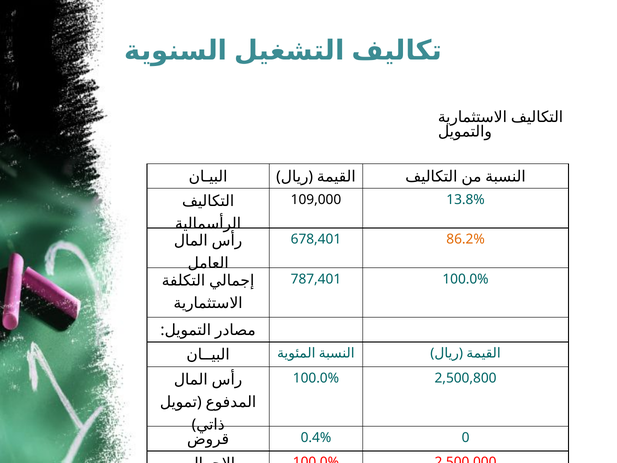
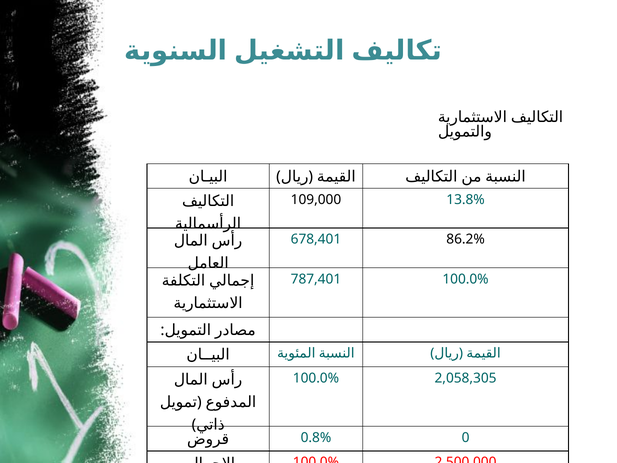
86.2% colour: orange -> black
2,500,800: 2,500,800 -> 2,058,305
0.4%: 0.4% -> 0.8%
